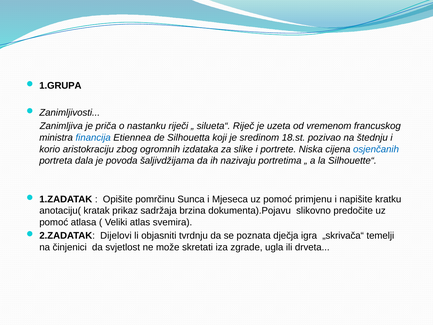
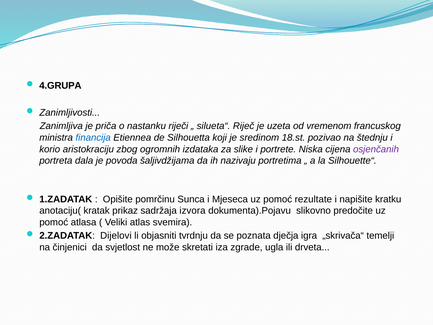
1.GRUPA: 1.GRUPA -> 4.GRUPA
osjenčanih colour: blue -> purple
primjenu: primjenu -> rezultate
brzina: brzina -> izvora
